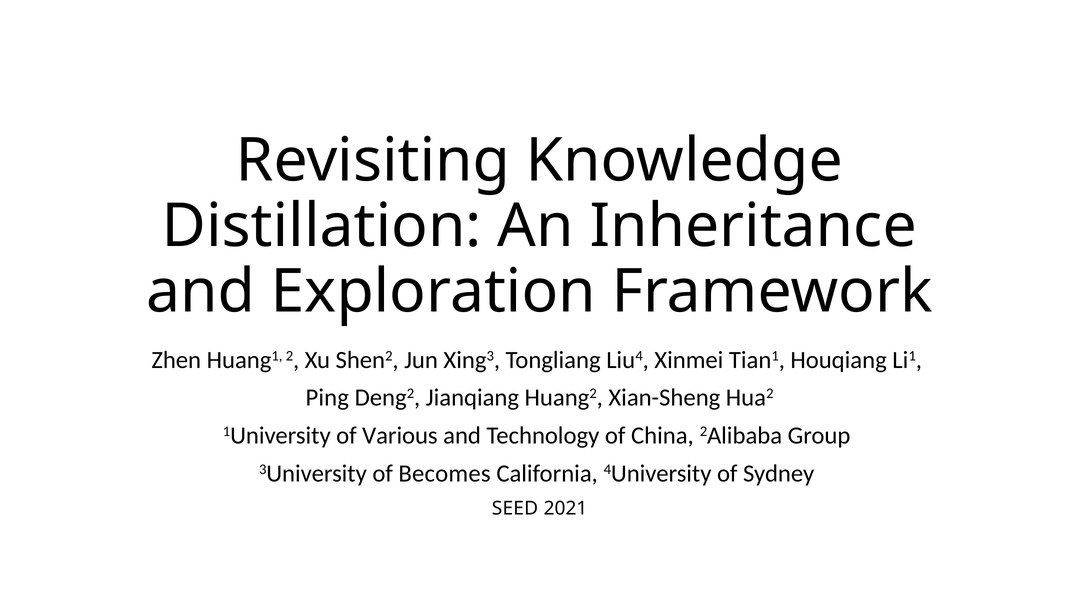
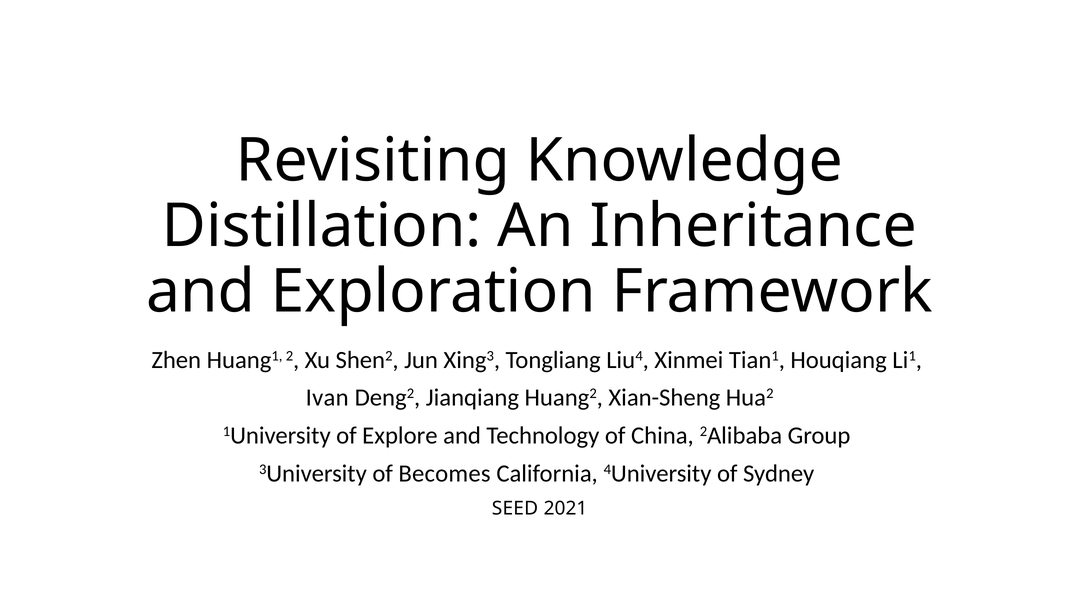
Ping: Ping -> Ivan
Various: Various -> Explore
